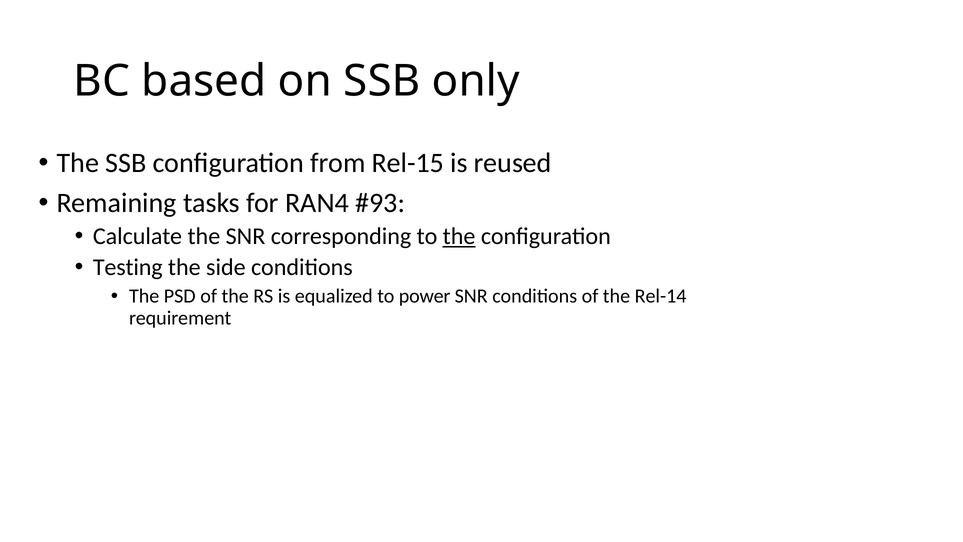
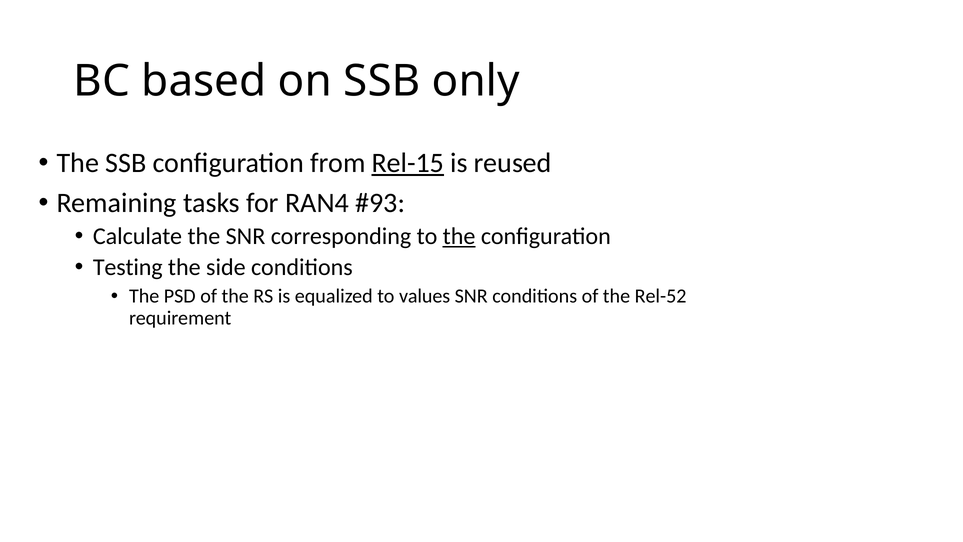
Rel-15 underline: none -> present
power: power -> values
Rel-14: Rel-14 -> Rel-52
